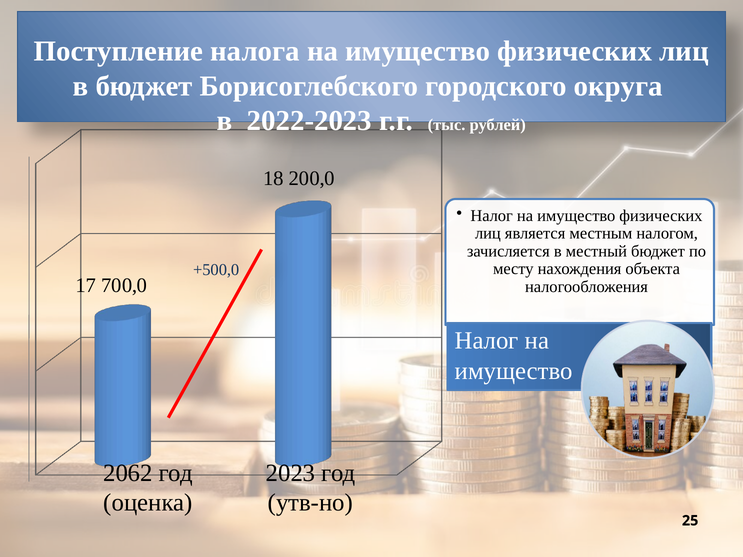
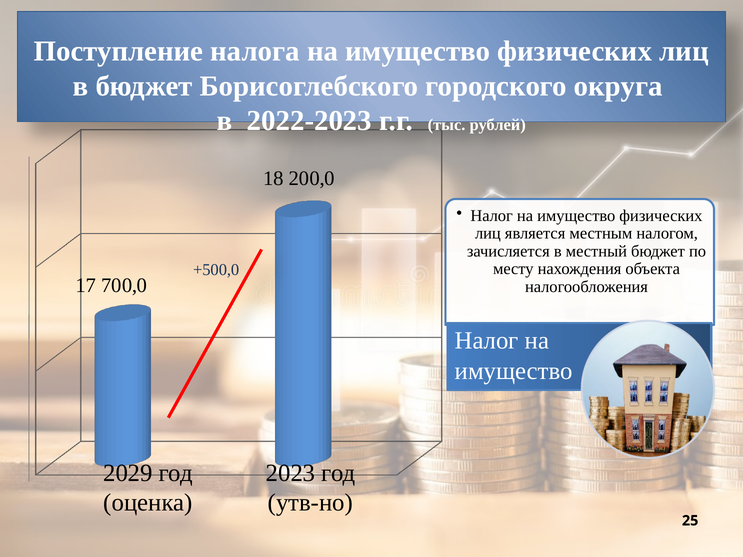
2062: 2062 -> 2029
